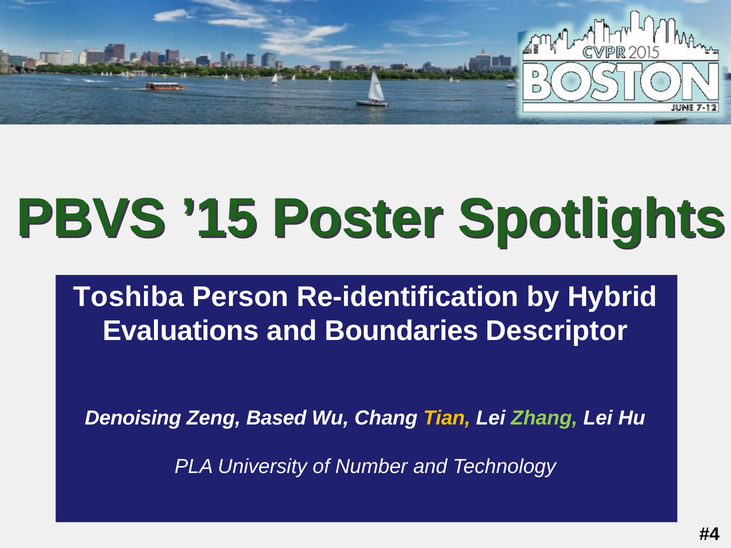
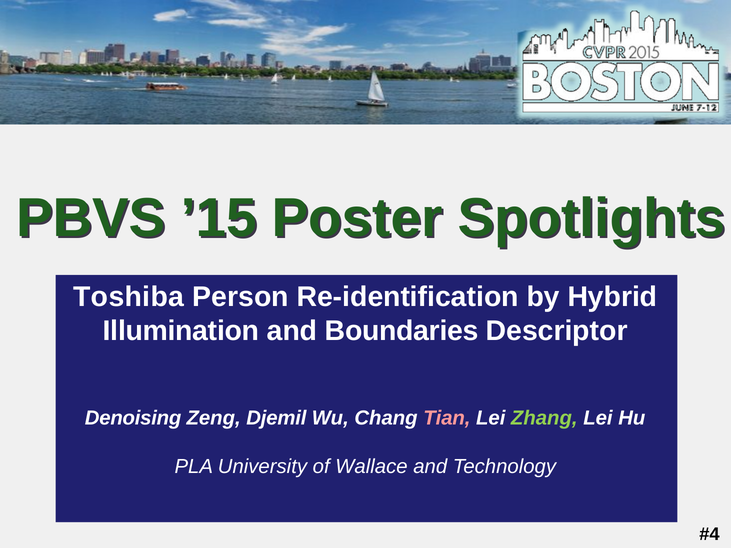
Evaluations: Evaluations -> Illumination
Based: Based -> Djemil
Tian colour: yellow -> pink
Number: Number -> Wallace
